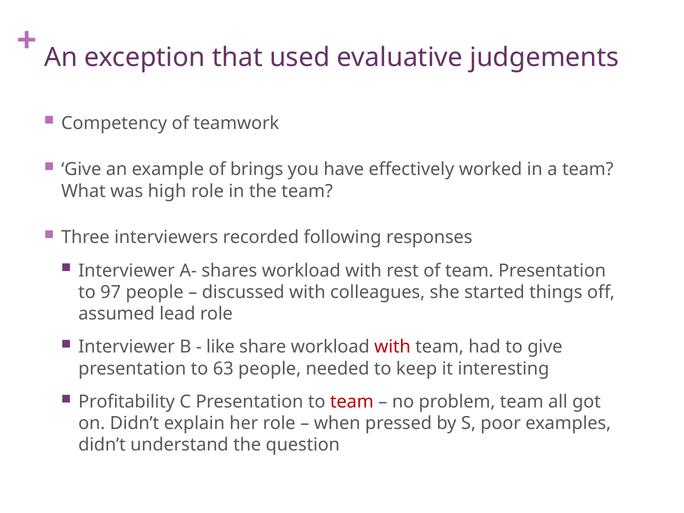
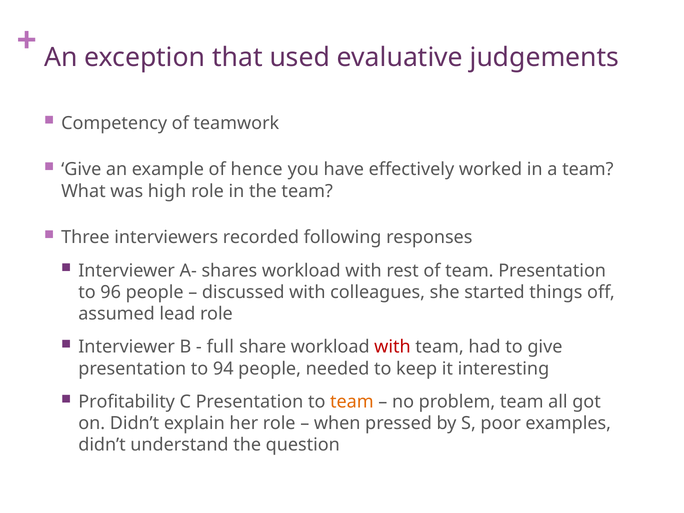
brings: brings -> hence
97: 97 -> 96
like: like -> full
63: 63 -> 94
team at (352, 402) colour: red -> orange
